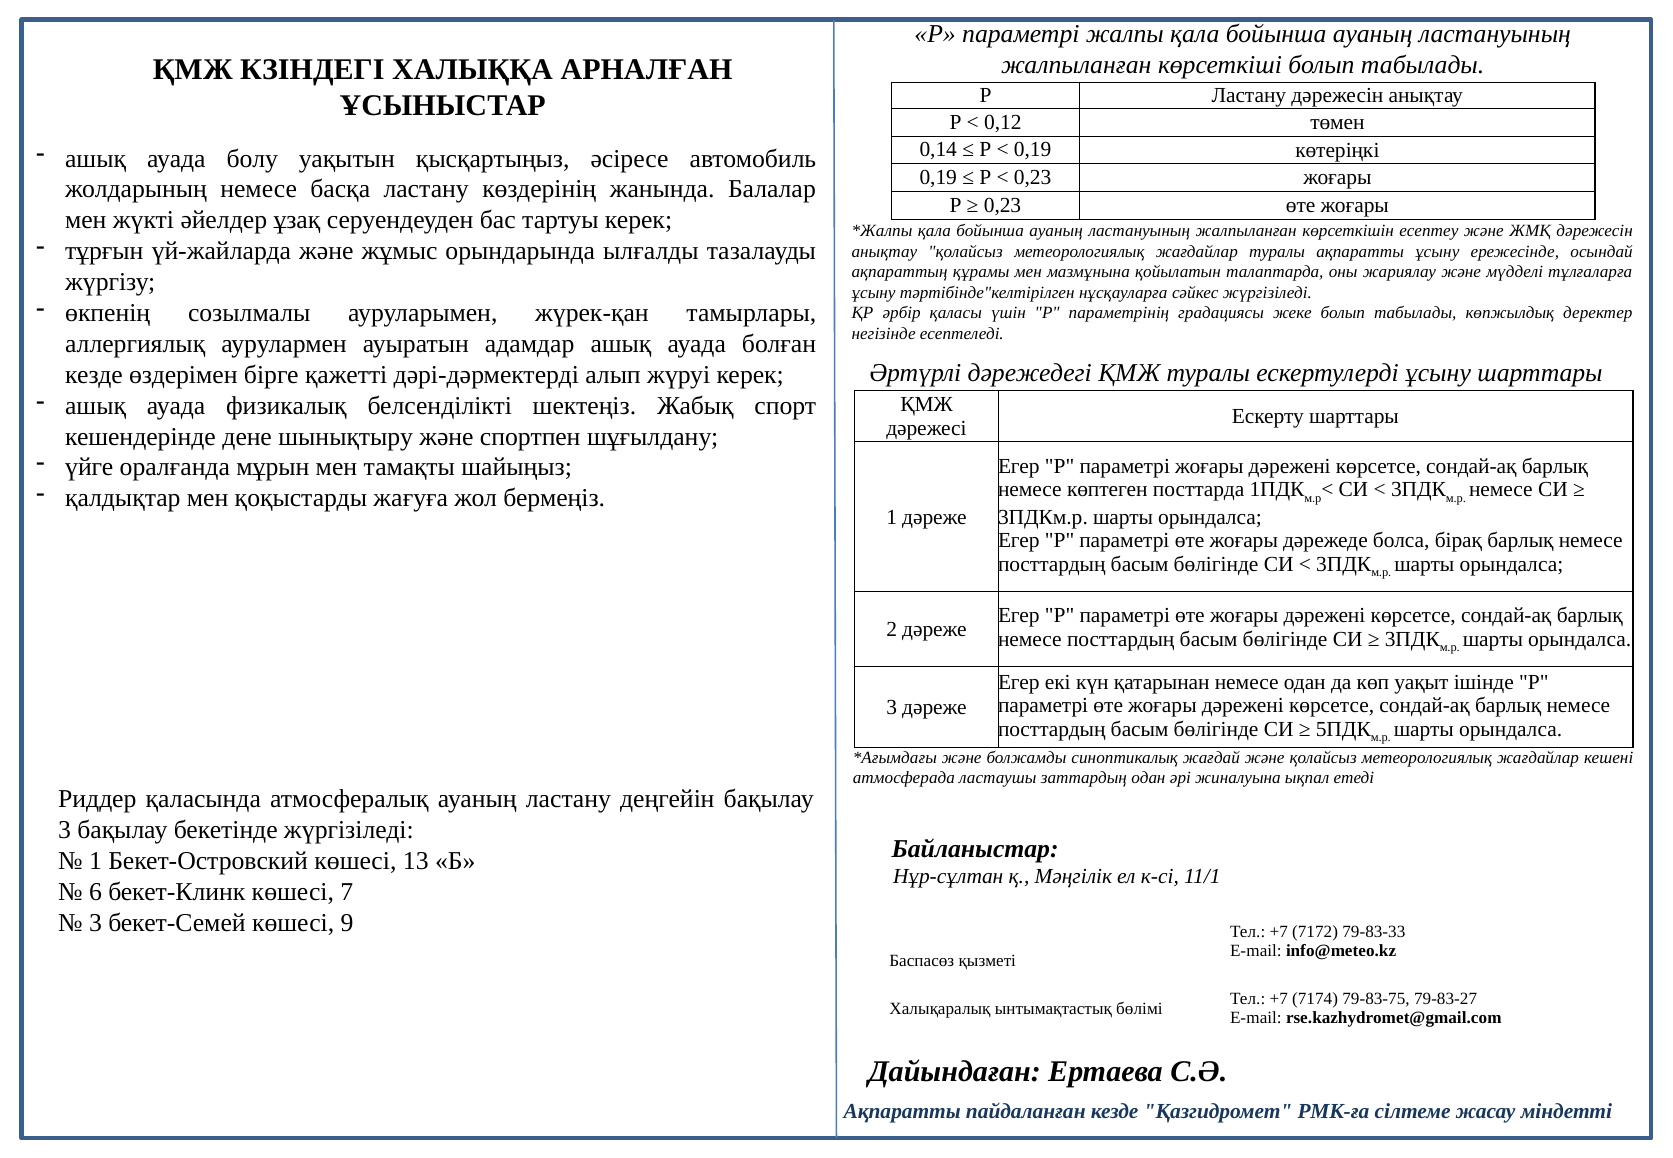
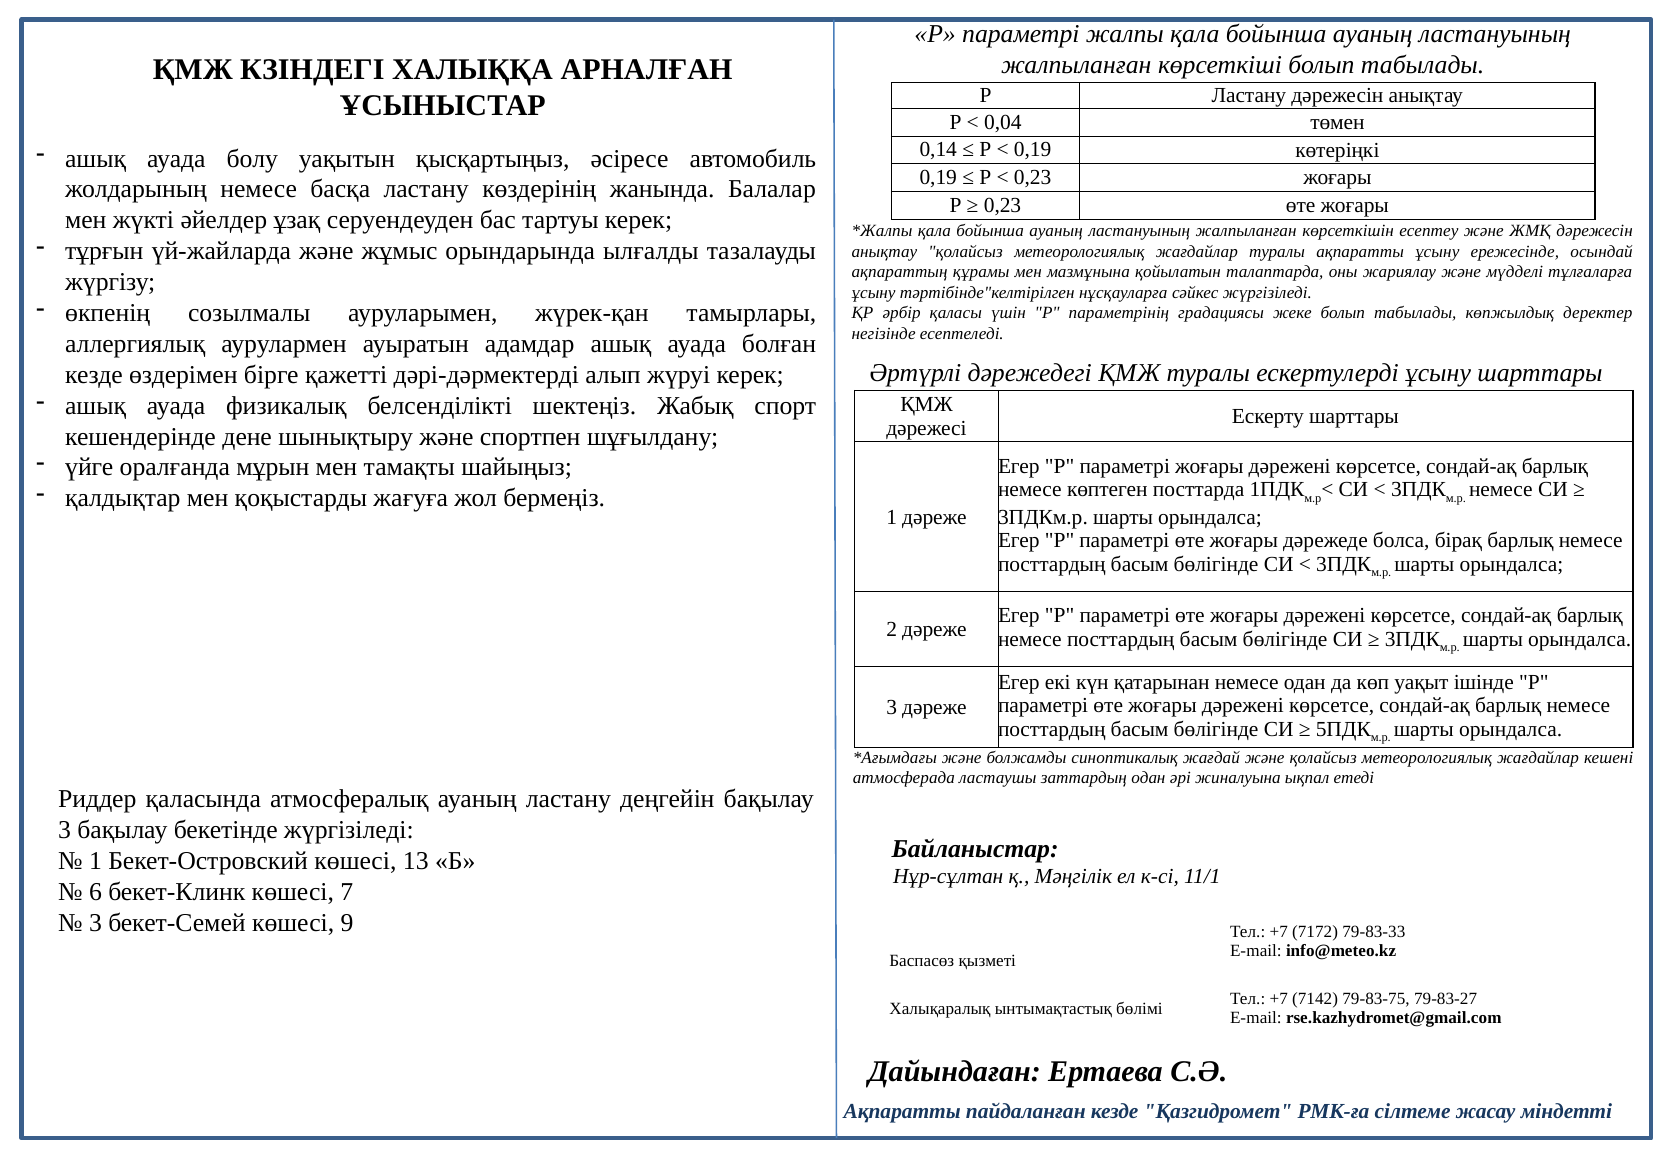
0,12: 0,12 -> 0,04
7174: 7174 -> 7142
